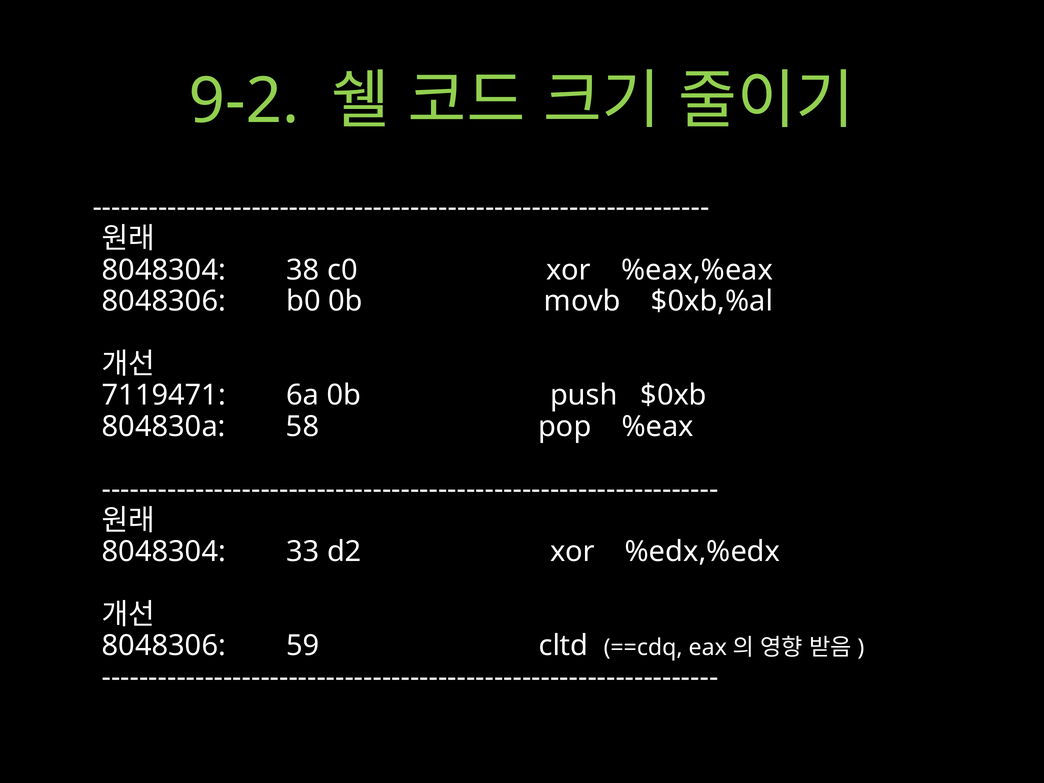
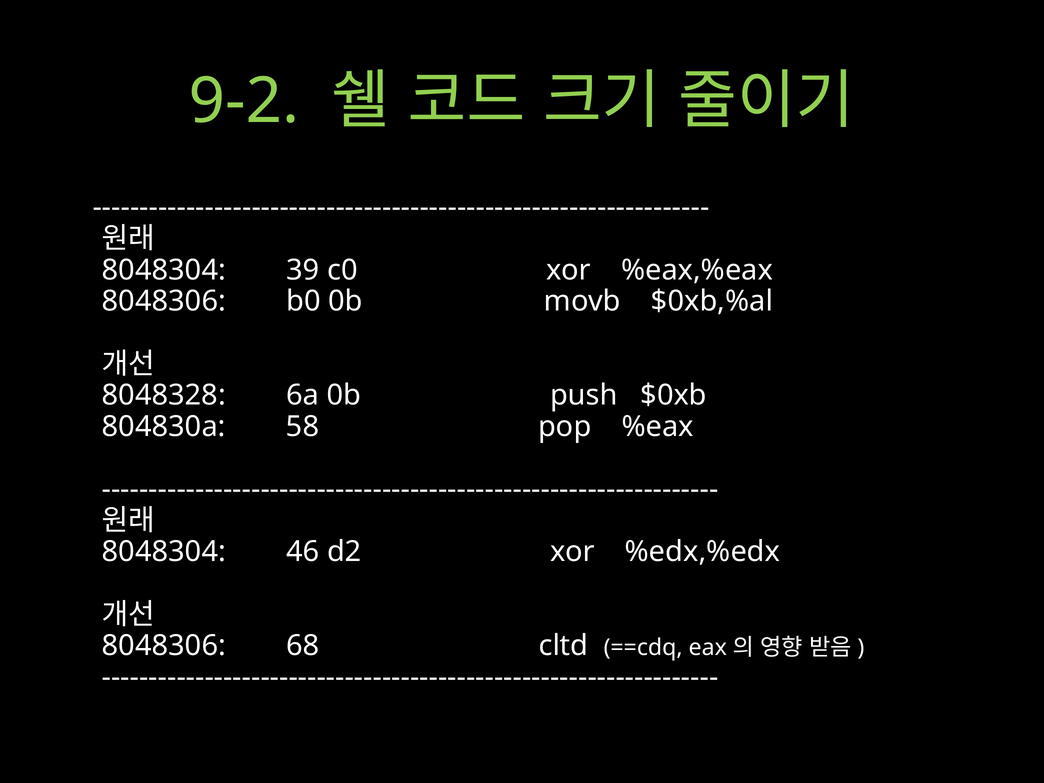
38: 38 -> 39
7119471: 7119471 -> 8048328
33: 33 -> 46
59: 59 -> 68
